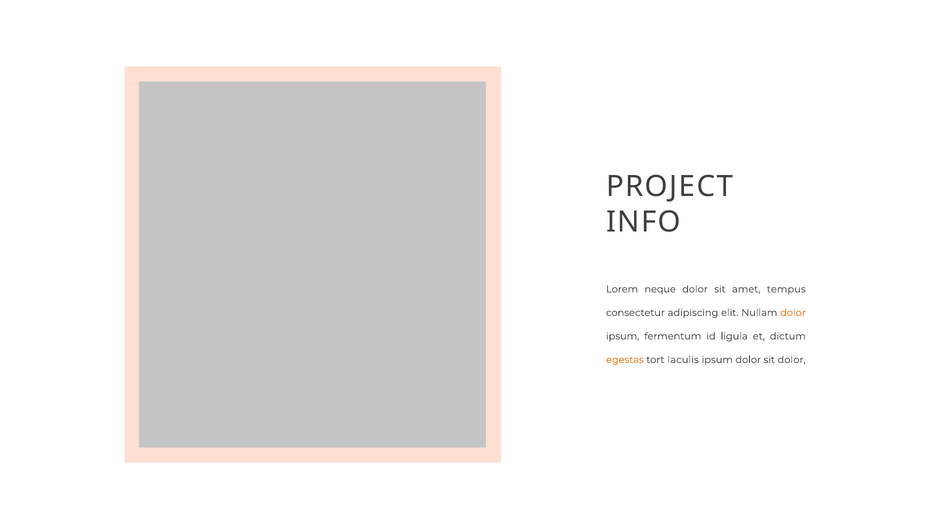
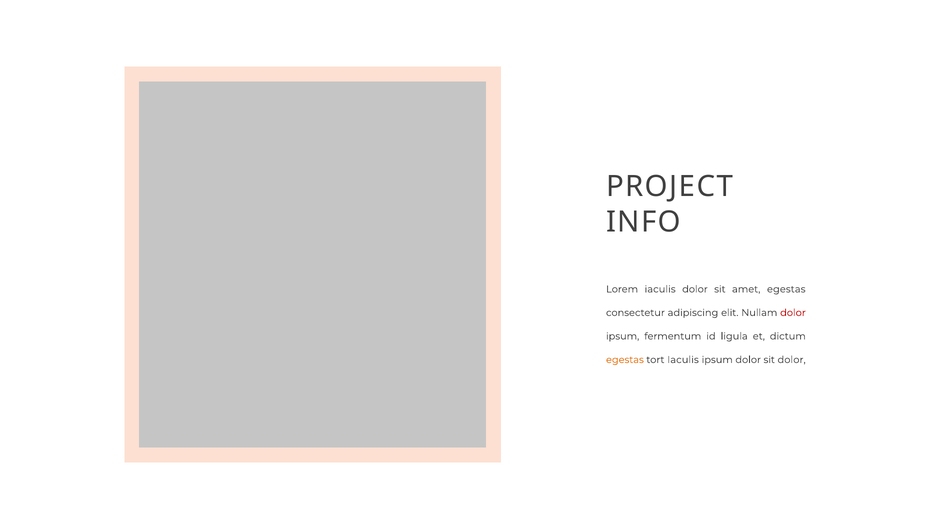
Lorem neque: neque -> iaculis
amet tempus: tempus -> egestas
dolor at (793, 313) colour: orange -> red
